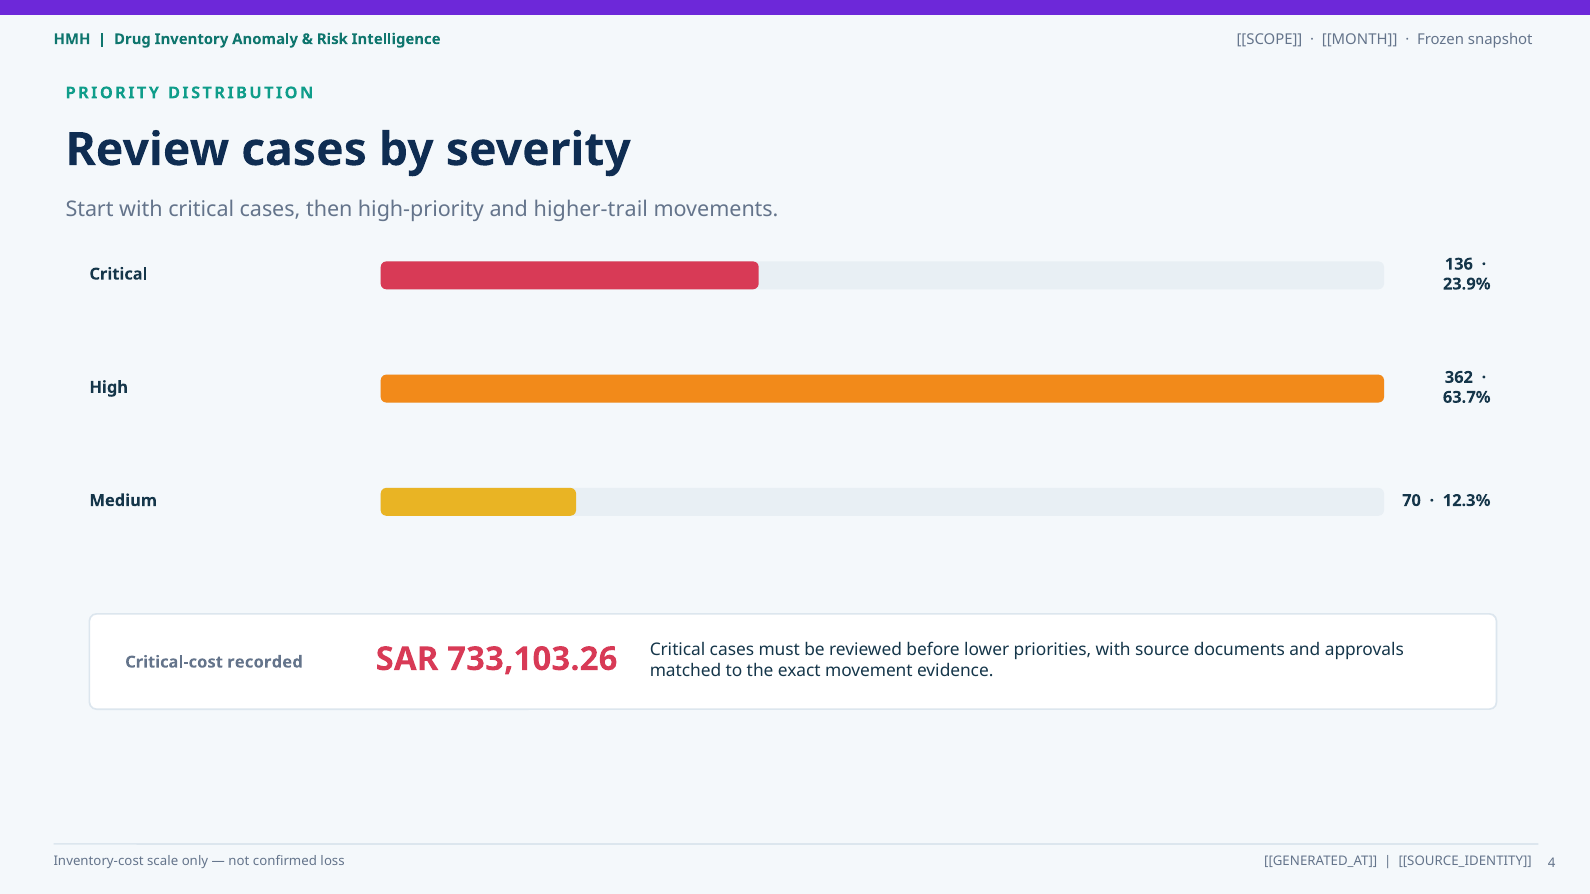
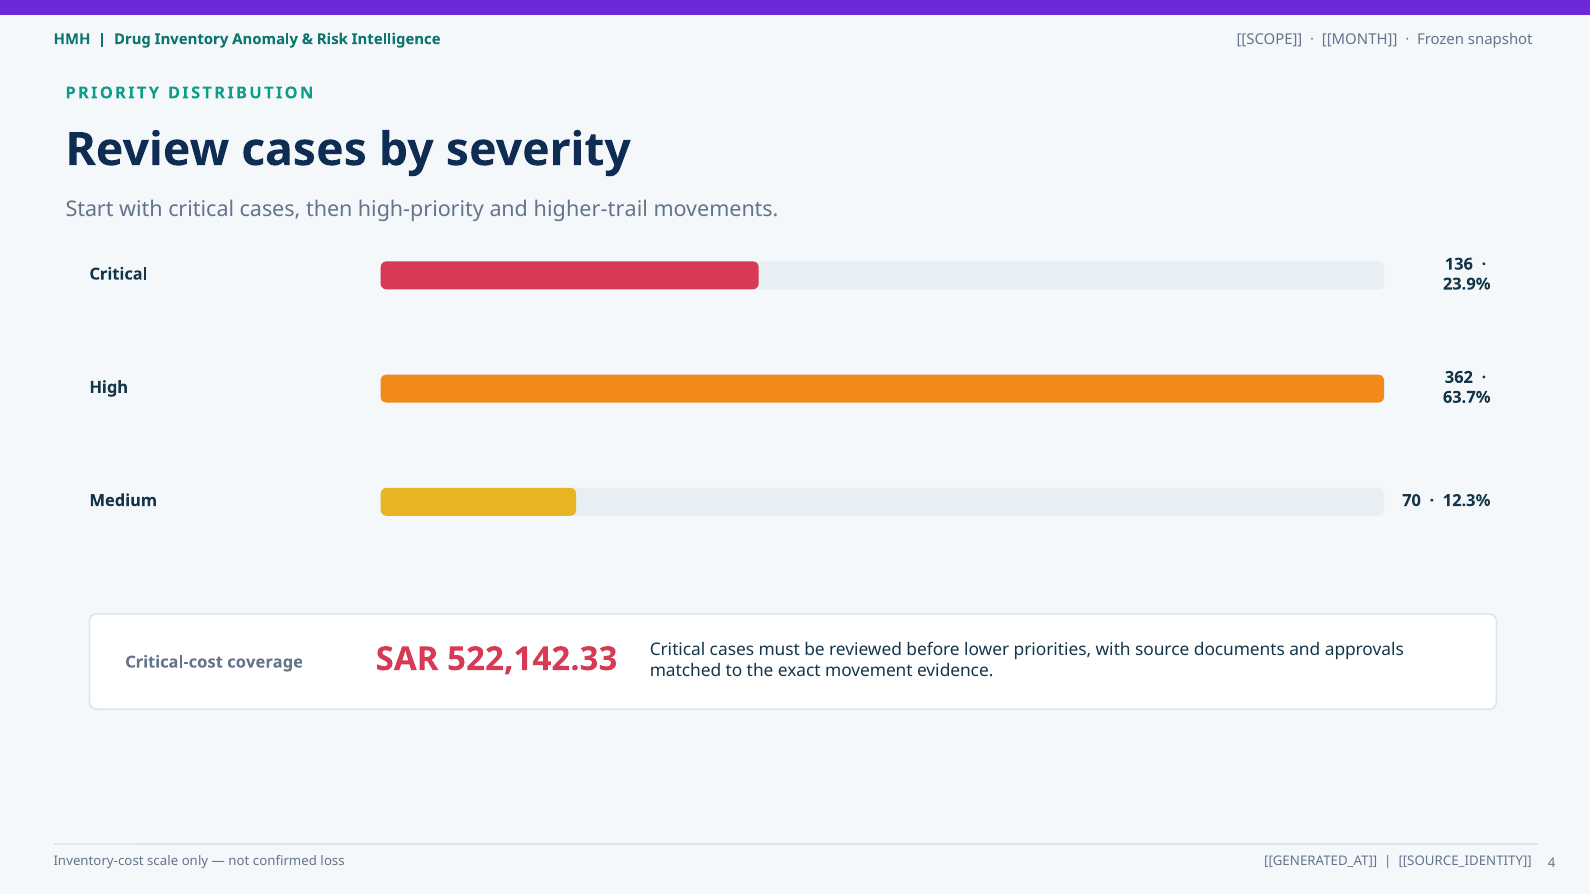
recorded: recorded -> coverage
733,103.26: 733,103.26 -> 522,142.33
